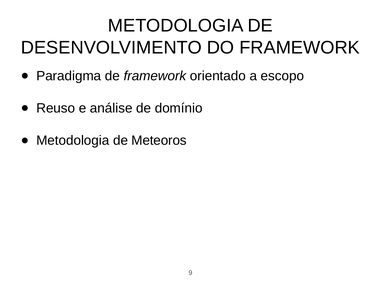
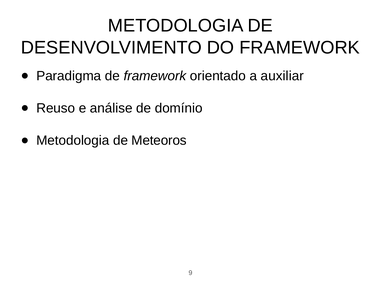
escopo: escopo -> auxiliar
